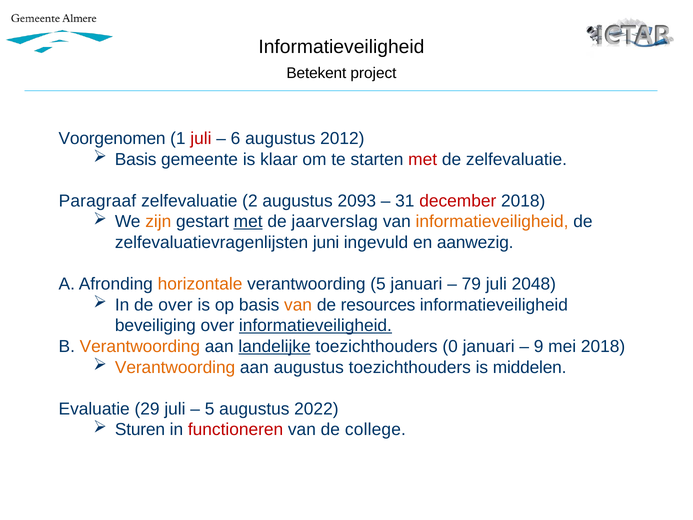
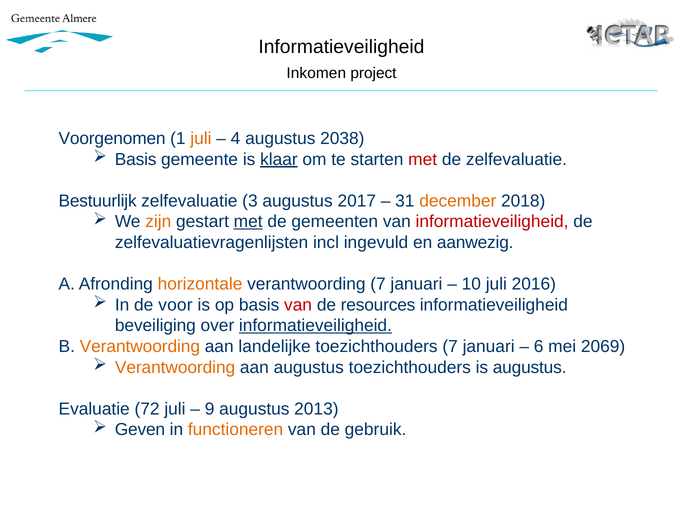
Betekent: Betekent -> Inkomen
juli at (201, 138) colour: red -> orange
6: 6 -> 4
2012: 2012 -> 2038
klaar underline: none -> present
Paragraaf: Paragraaf -> Bestuurlijk
2: 2 -> 3
2093: 2093 -> 2017
december colour: red -> orange
jaarverslag: jaarverslag -> gemeenten
informatieveiligheid at (492, 222) colour: orange -> red
juni: juni -> incl
verantwoording 5: 5 -> 7
79: 79 -> 10
2048: 2048 -> 2016
de over: over -> voor
van at (298, 305) colour: orange -> red
landelijke underline: present -> none
toezichthouders 0: 0 -> 7
9: 9 -> 6
mei 2018: 2018 -> 2069
is middelen: middelen -> augustus
29: 29 -> 72
5 at (210, 409): 5 -> 9
2022: 2022 -> 2013
Sturen: Sturen -> Geven
functioneren colour: red -> orange
college: college -> gebruik
